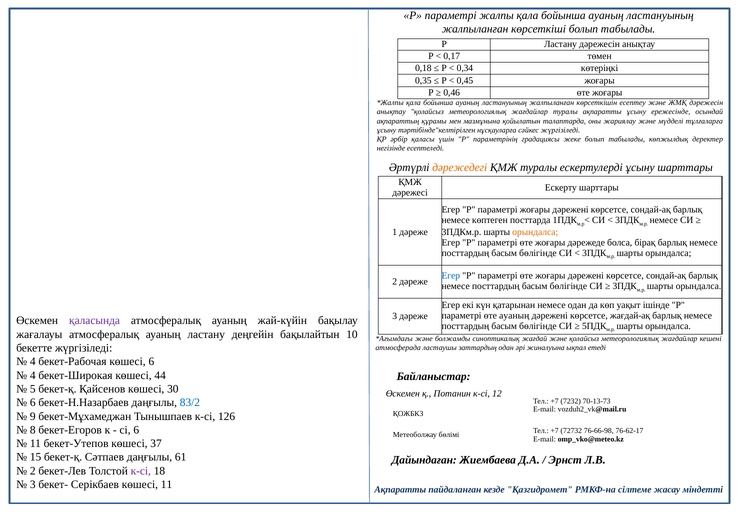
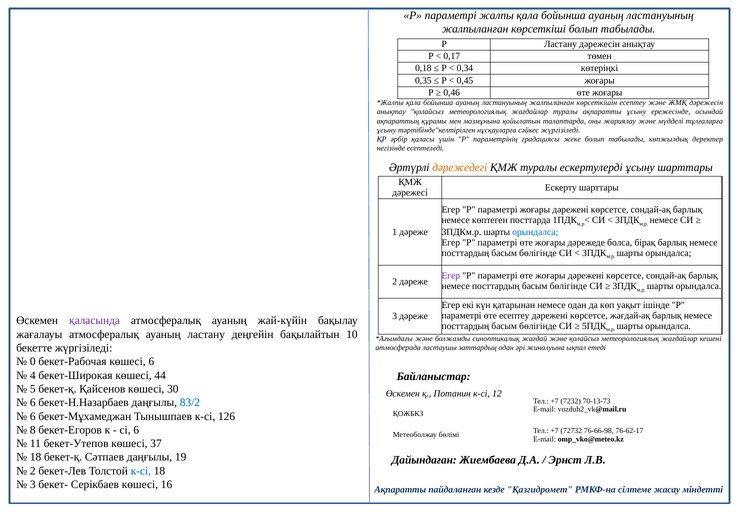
орындалса at (535, 232) colour: orange -> blue
Егер at (451, 276) colour: blue -> purple
өте ауаның: ауаның -> есептеу
4 at (33, 361): 4 -> 0
9 at (33, 416): 9 -> 6
15 at (36, 457): 15 -> 18
61: 61 -> 19
к-сі at (141, 471) colour: purple -> blue
көшесі 11: 11 -> 16
